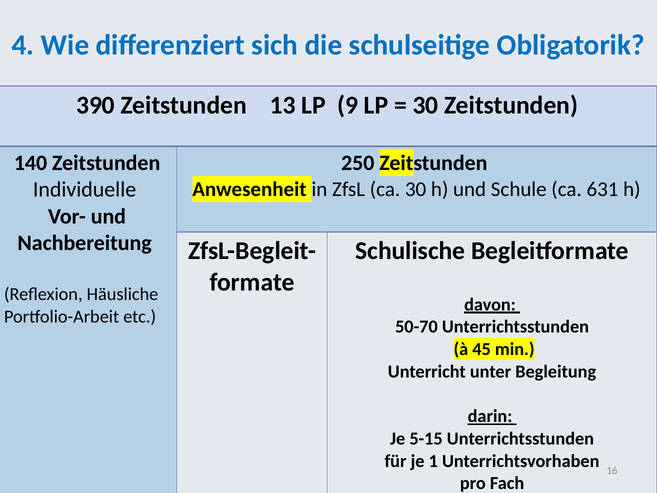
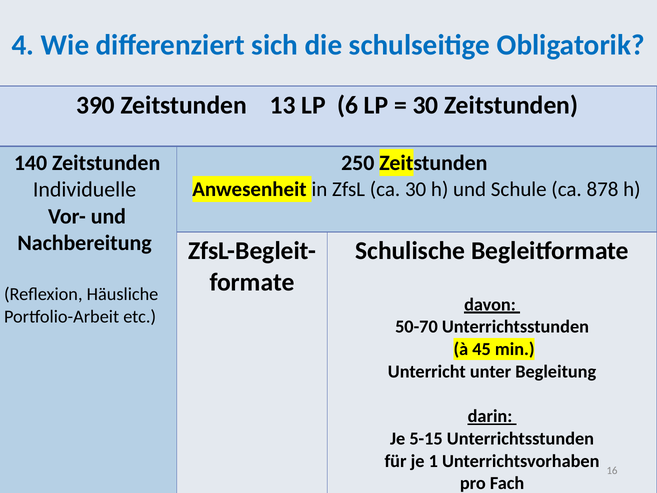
9: 9 -> 6
631: 631 -> 878
